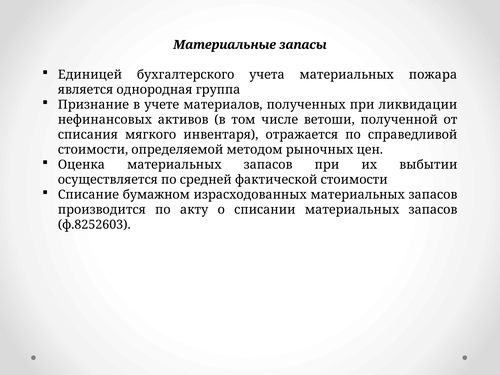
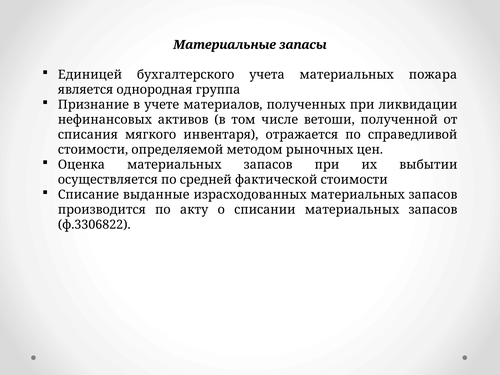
бумажном: бумажном -> выданные
ф.8252603: ф.8252603 -> ф.3306822
